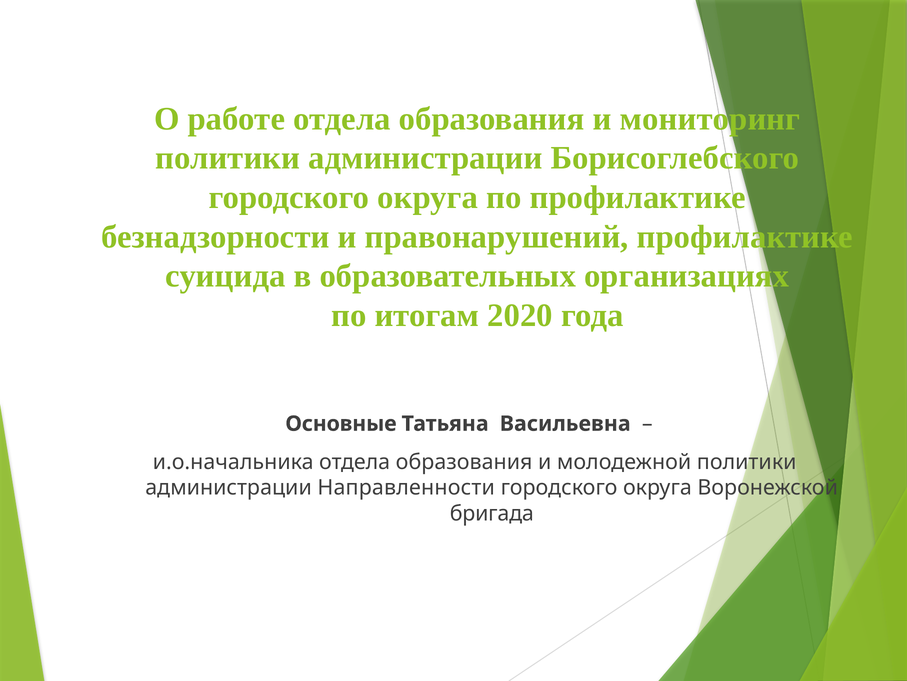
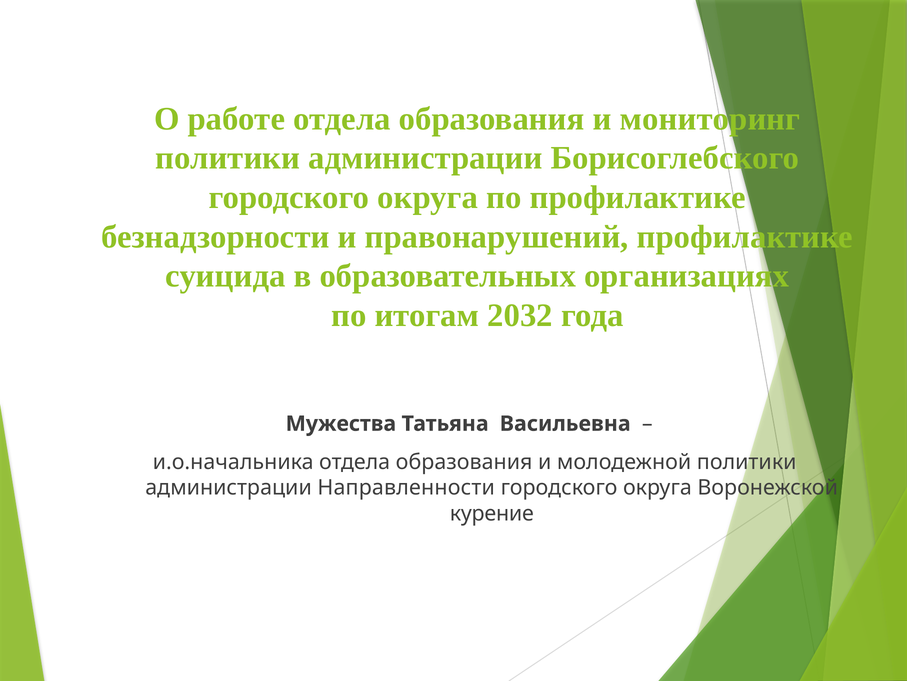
2020: 2020 -> 2032
Основные: Основные -> Мужества
бригада: бригада -> курение
